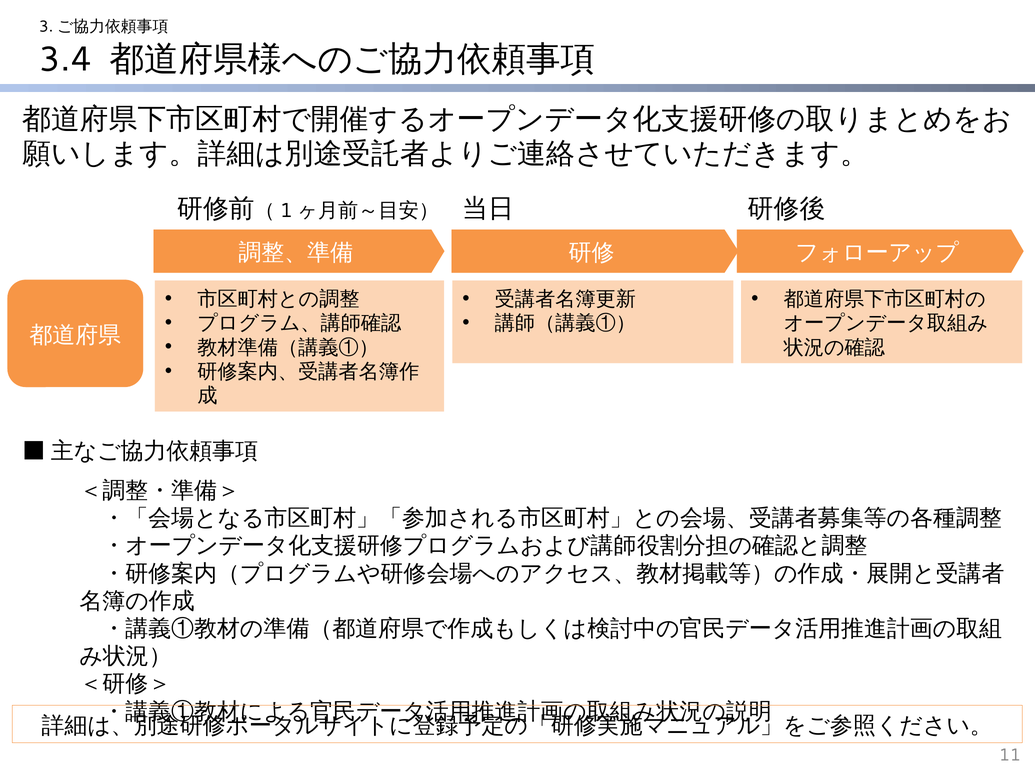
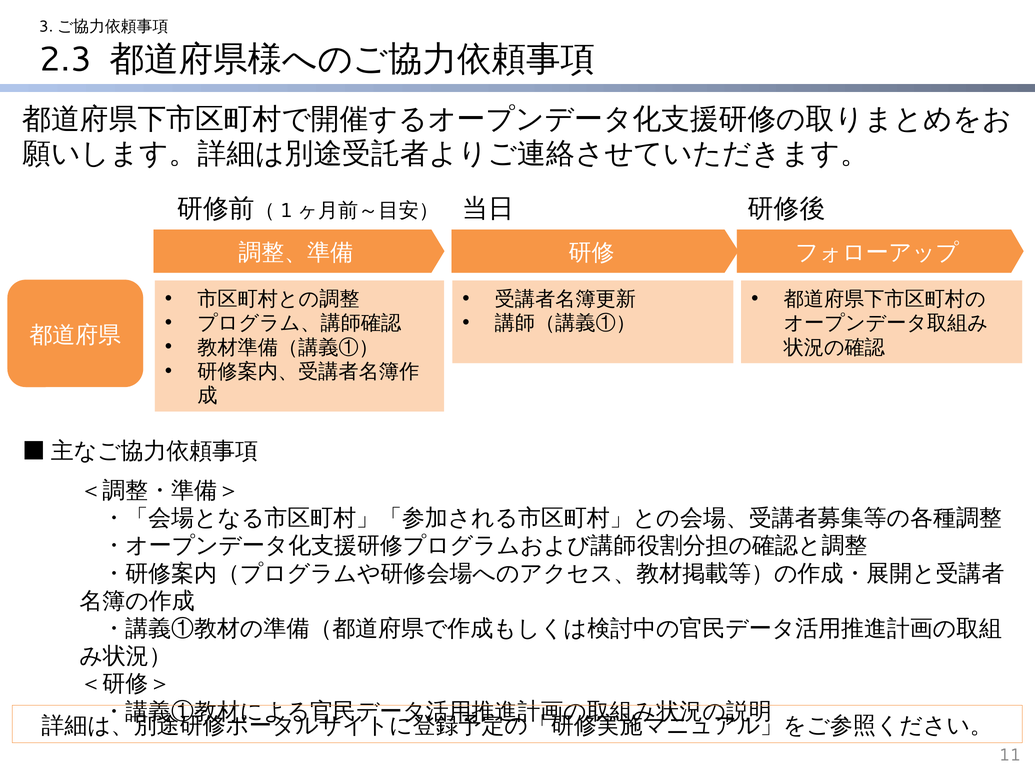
3.4: 3.4 -> 2.3
